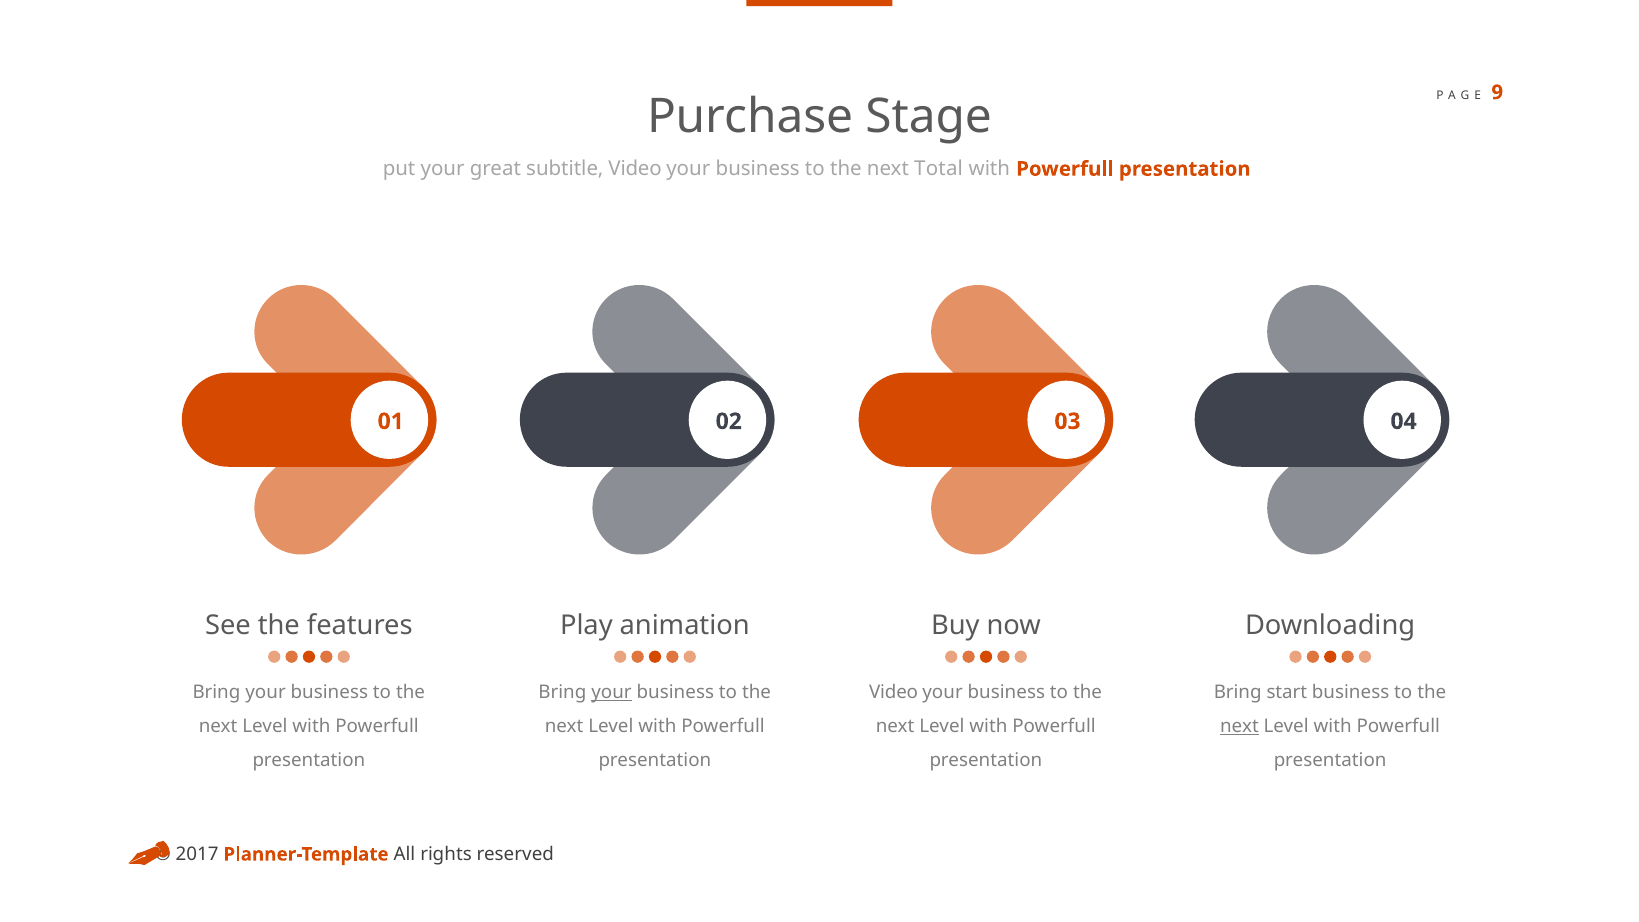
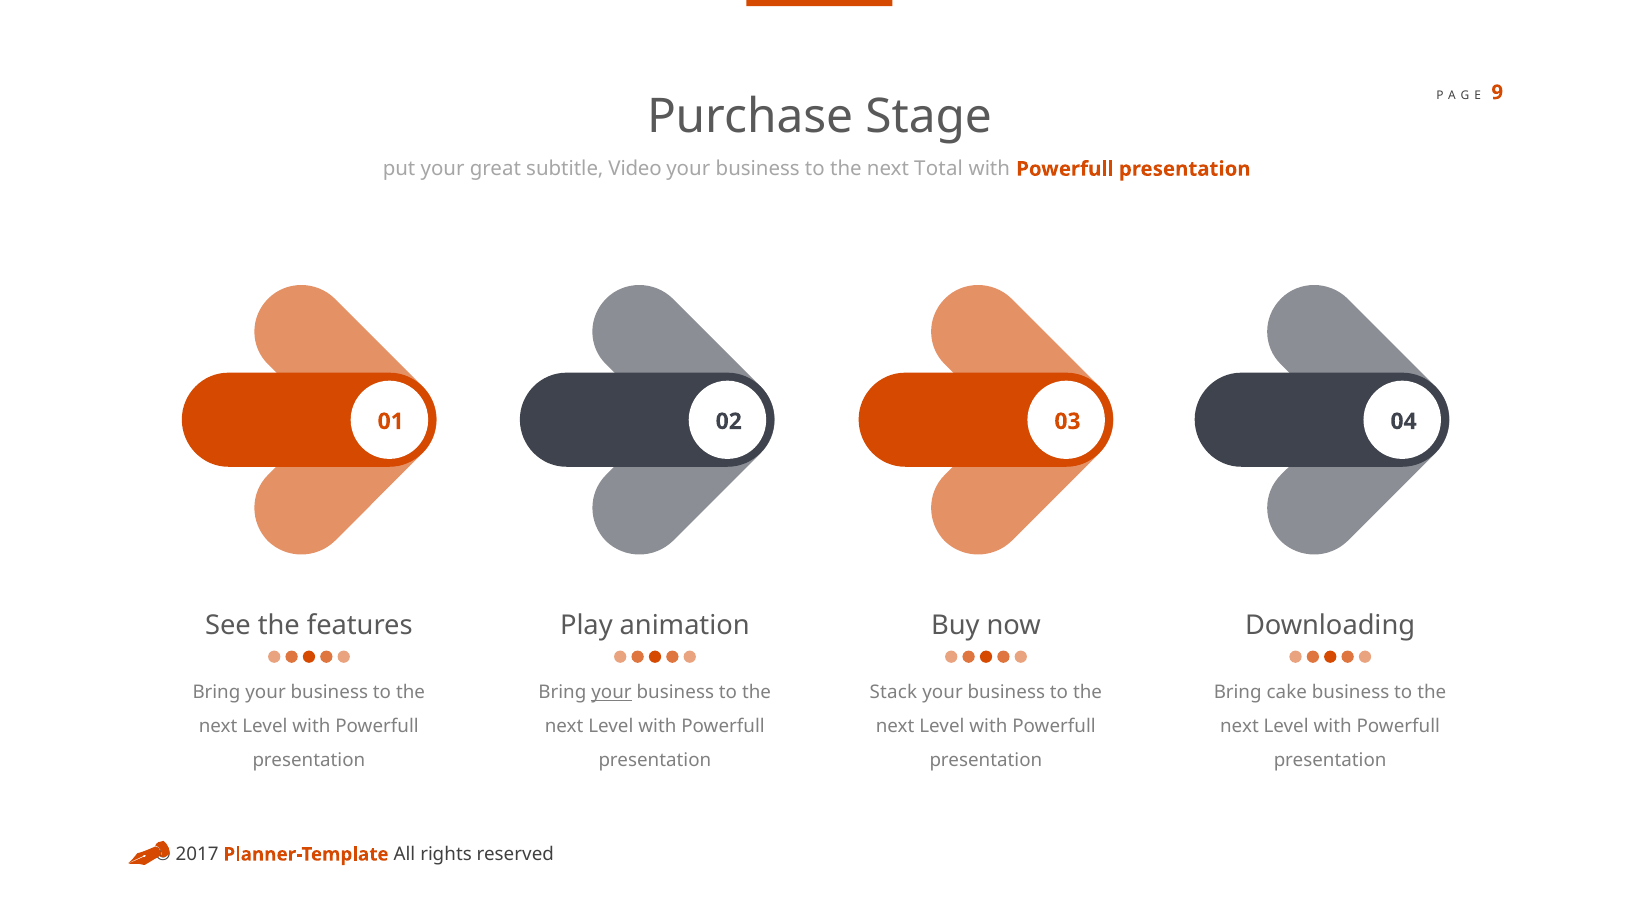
Video at (894, 693): Video -> Stack
start: start -> cake
next at (1239, 727) underline: present -> none
